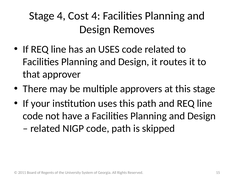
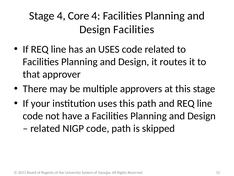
Cost: Cost -> Core
Design Removes: Removes -> Facilities
